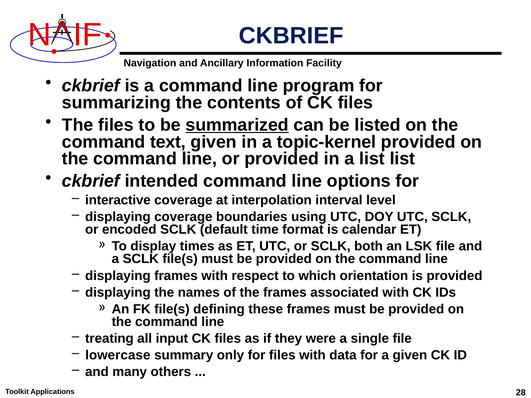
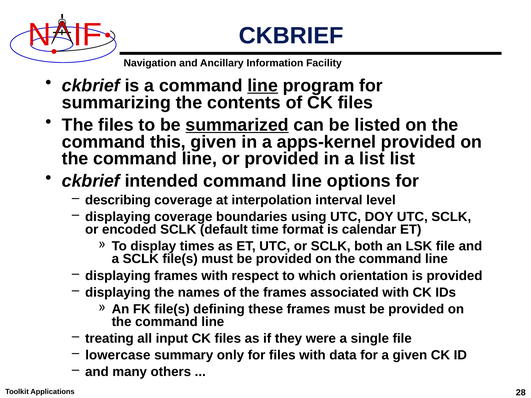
line at (263, 86) underline: none -> present
text: text -> this
topic-kernel: topic-kernel -> apps-kernel
interactive: interactive -> describing
